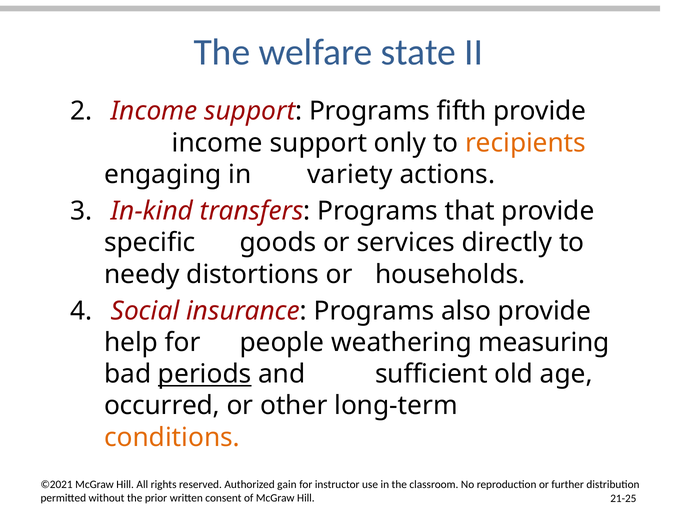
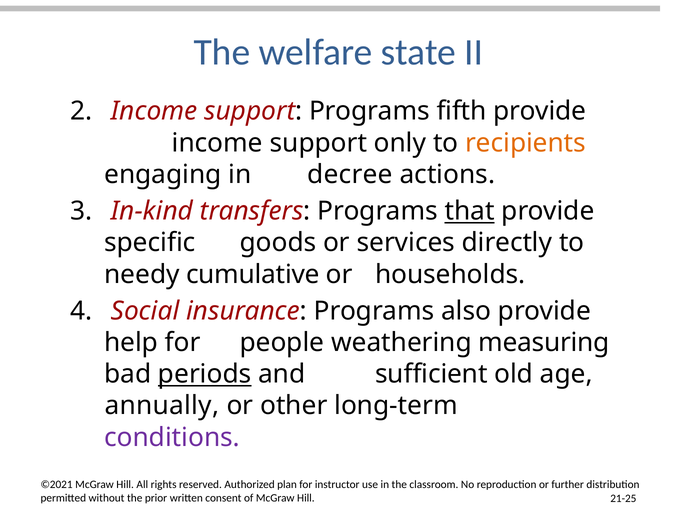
variety: variety -> decree
that underline: none -> present
distortions: distortions -> cumulative
occurred: occurred -> annually
conditions colour: orange -> purple
gain: gain -> plan
